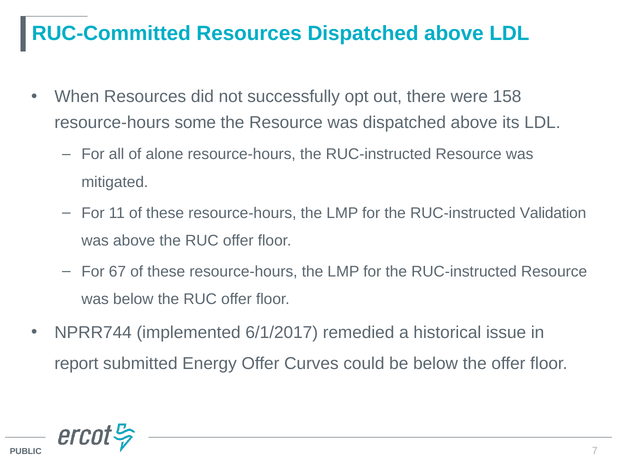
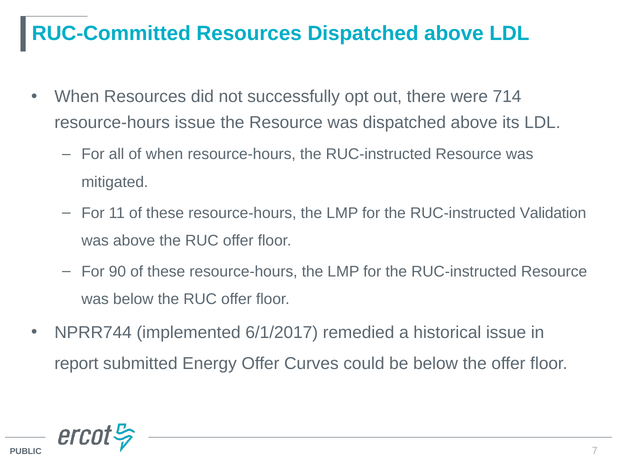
158: 158 -> 714
resource-hours some: some -> issue
of alone: alone -> when
67: 67 -> 90
